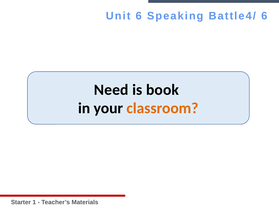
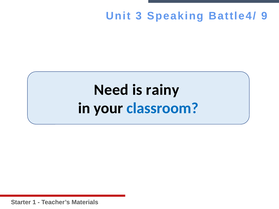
Unit 6: 6 -> 3
Battle4/ 6: 6 -> 9
book: book -> rainy
classroom colour: orange -> blue
